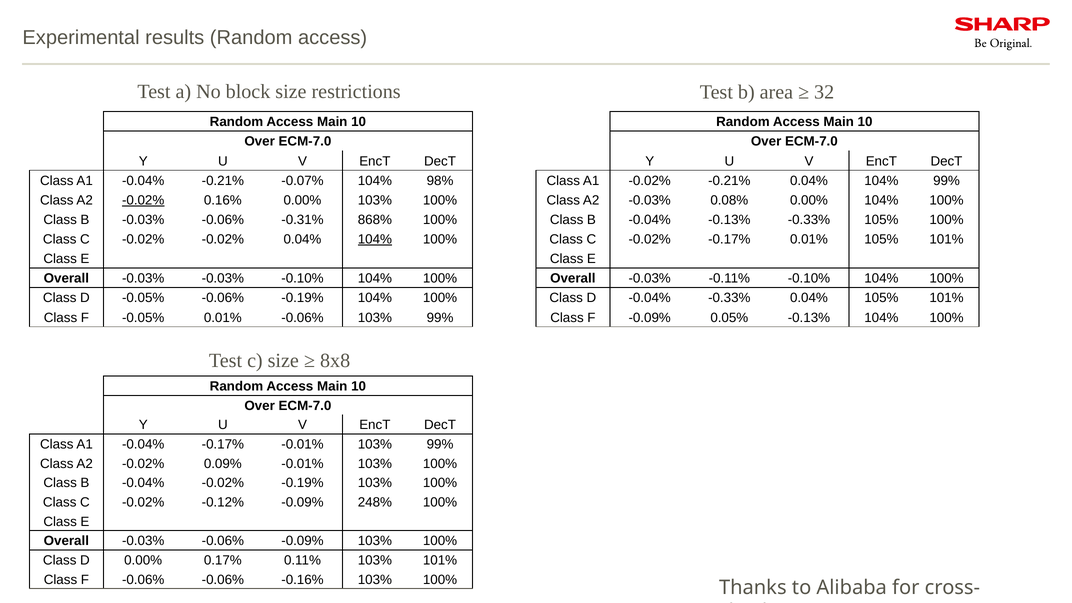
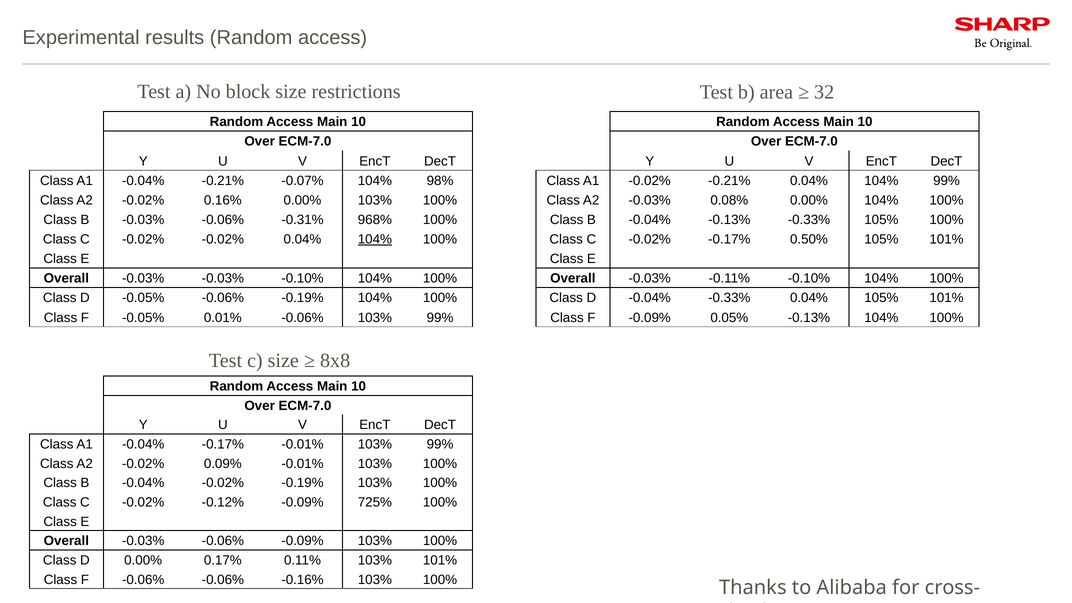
-0.02% at (143, 200) underline: present -> none
868%: 868% -> 968%
-0.17% 0.01%: 0.01% -> 0.50%
248%: 248% -> 725%
